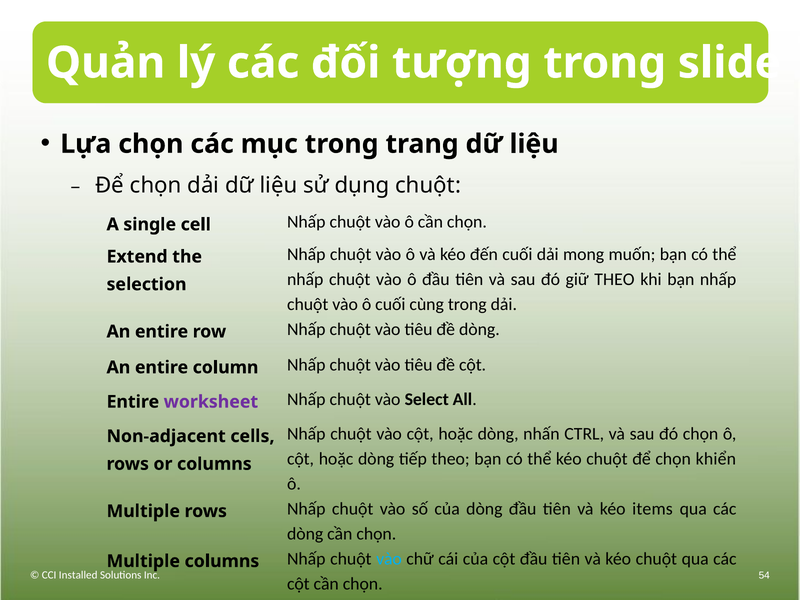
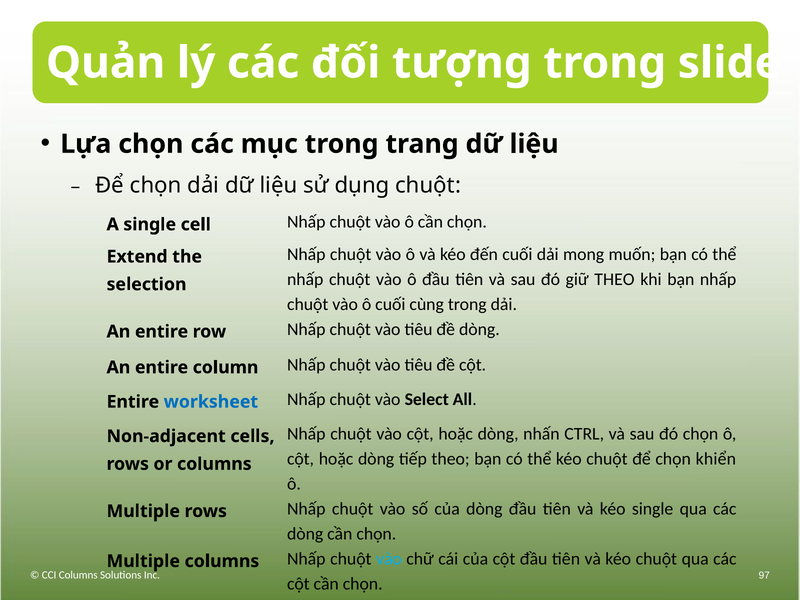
worksheet colour: purple -> blue
kéo items: items -> single
CCI Installed: Installed -> Columns
54: 54 -> 97
